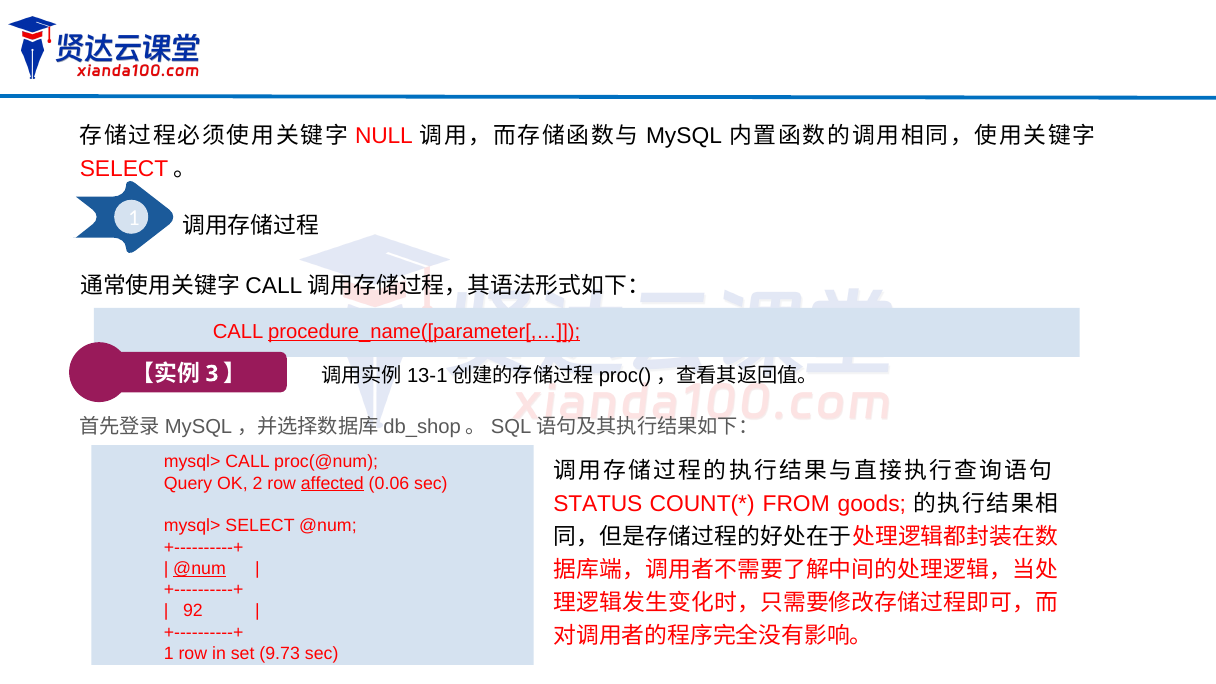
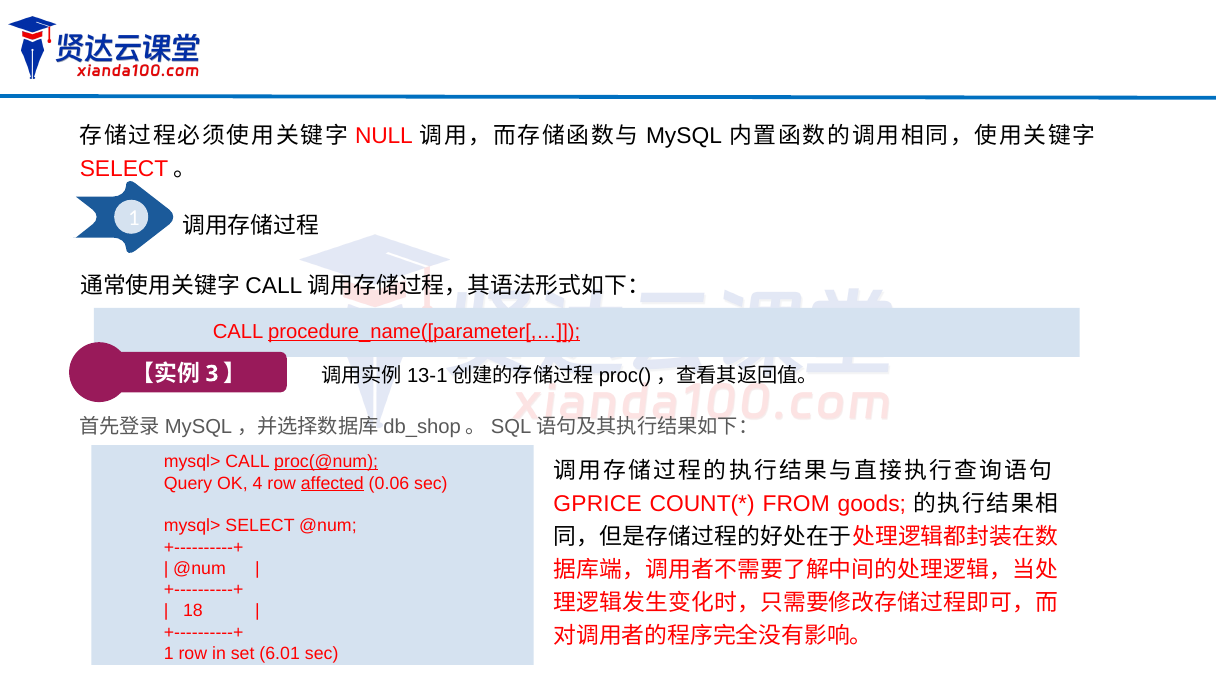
proc(@num underline: none -> present
2: 2 -> 4
STATUS: STATUS -> GPRICE
@num at (200, 568) underline: present -> none
92: 92 -> 18
9.73: 9.73 -> 6.01
